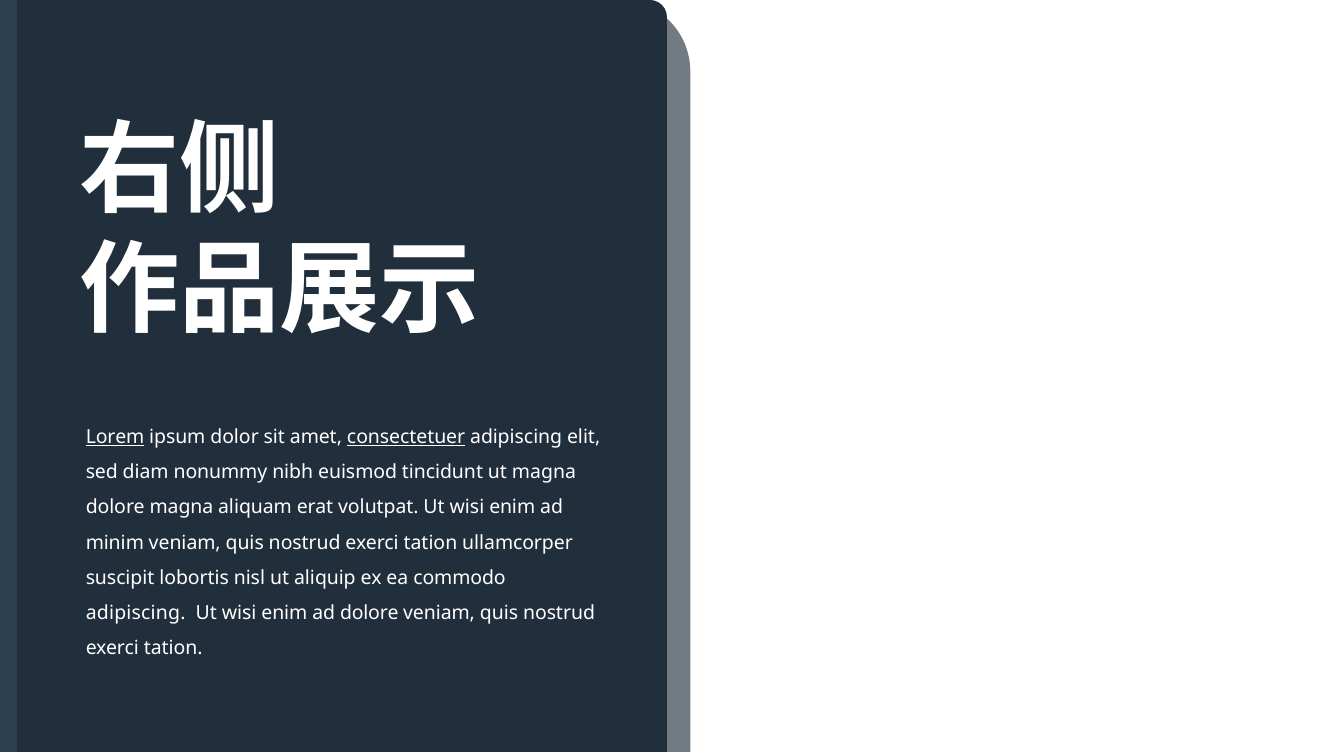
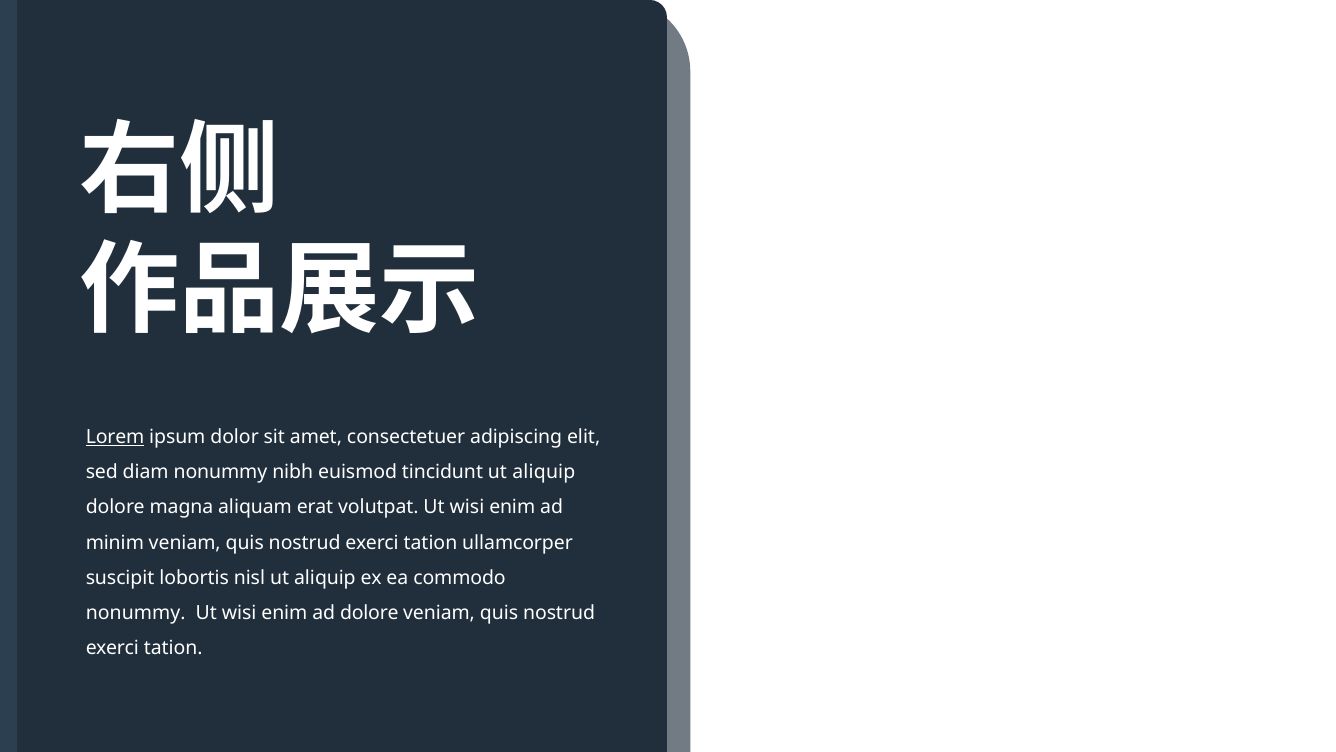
consectetuer underline: present -> none
tincidunt ut magna: magna -> aliquip
adipiscing at (136, 612): adipiscing -> nonummy
